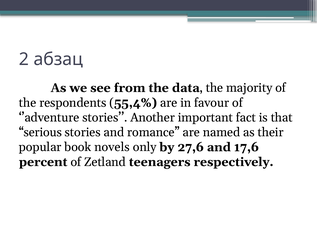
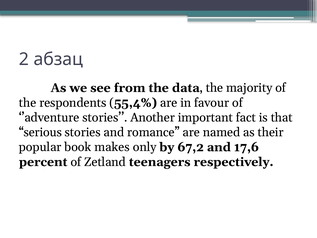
novels: novels -> makes
27,6: 27,6 -> 67,2
